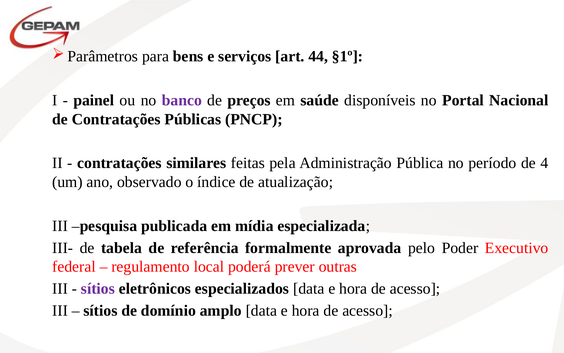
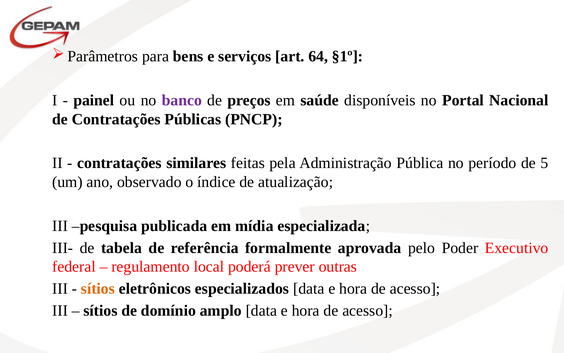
44: 44 -> 64
4: 4 -> 5
sítios at (98, 288) colour: purple -> orange
